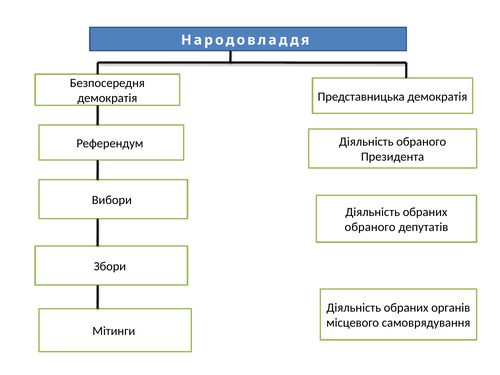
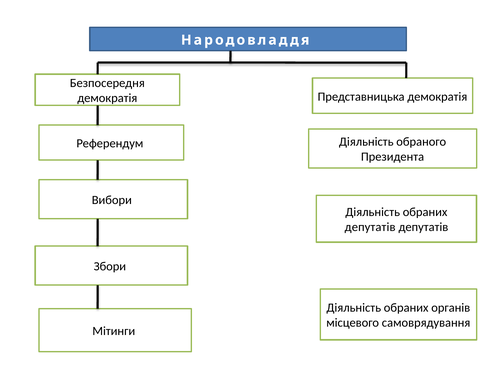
обраного at (370, 227): обраного -> депутатів
